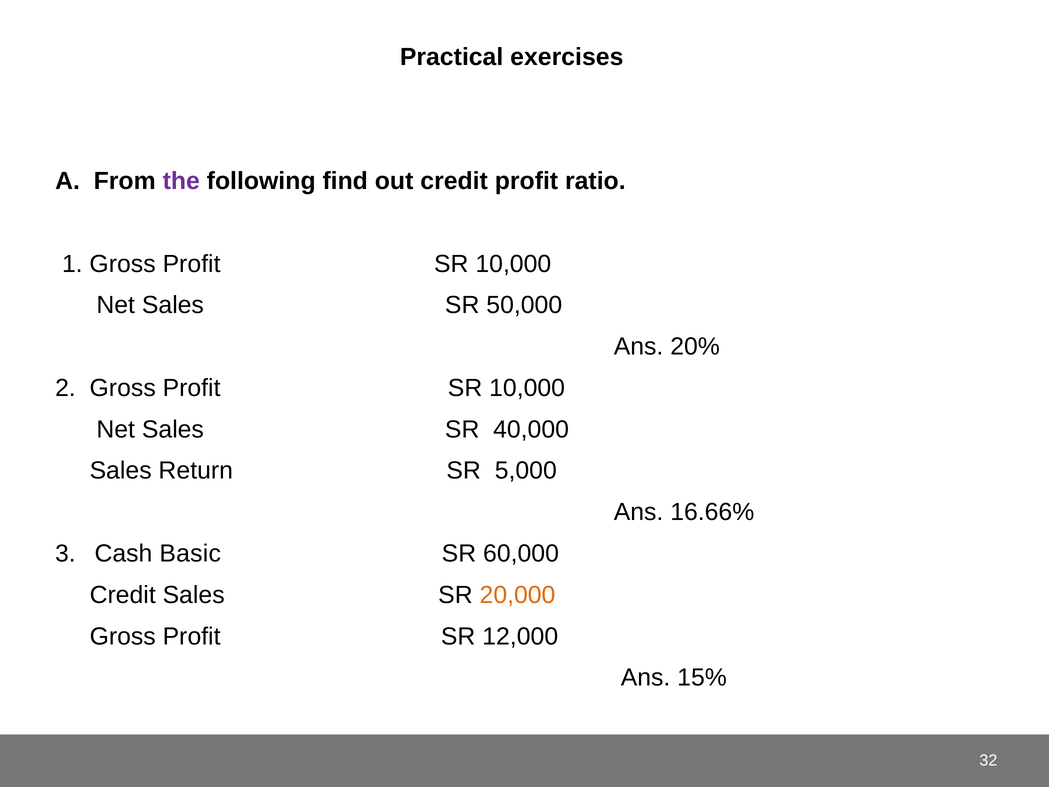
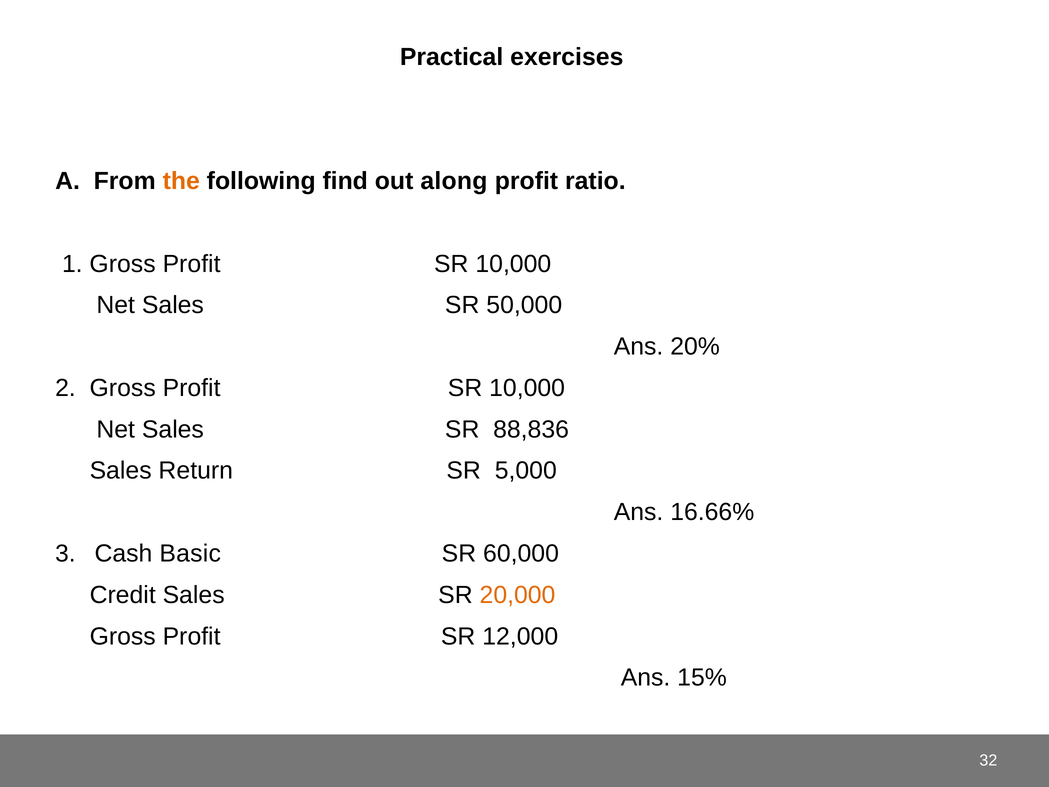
the colour: purple -> orange
out credit: credit -> along
40,000: 40,000 -> 88,836
